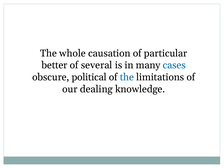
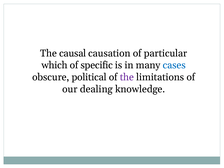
whole: whole -> causal
better: better -> which
several: several -> specific
the at (127, 77) colour: blue -> purple
